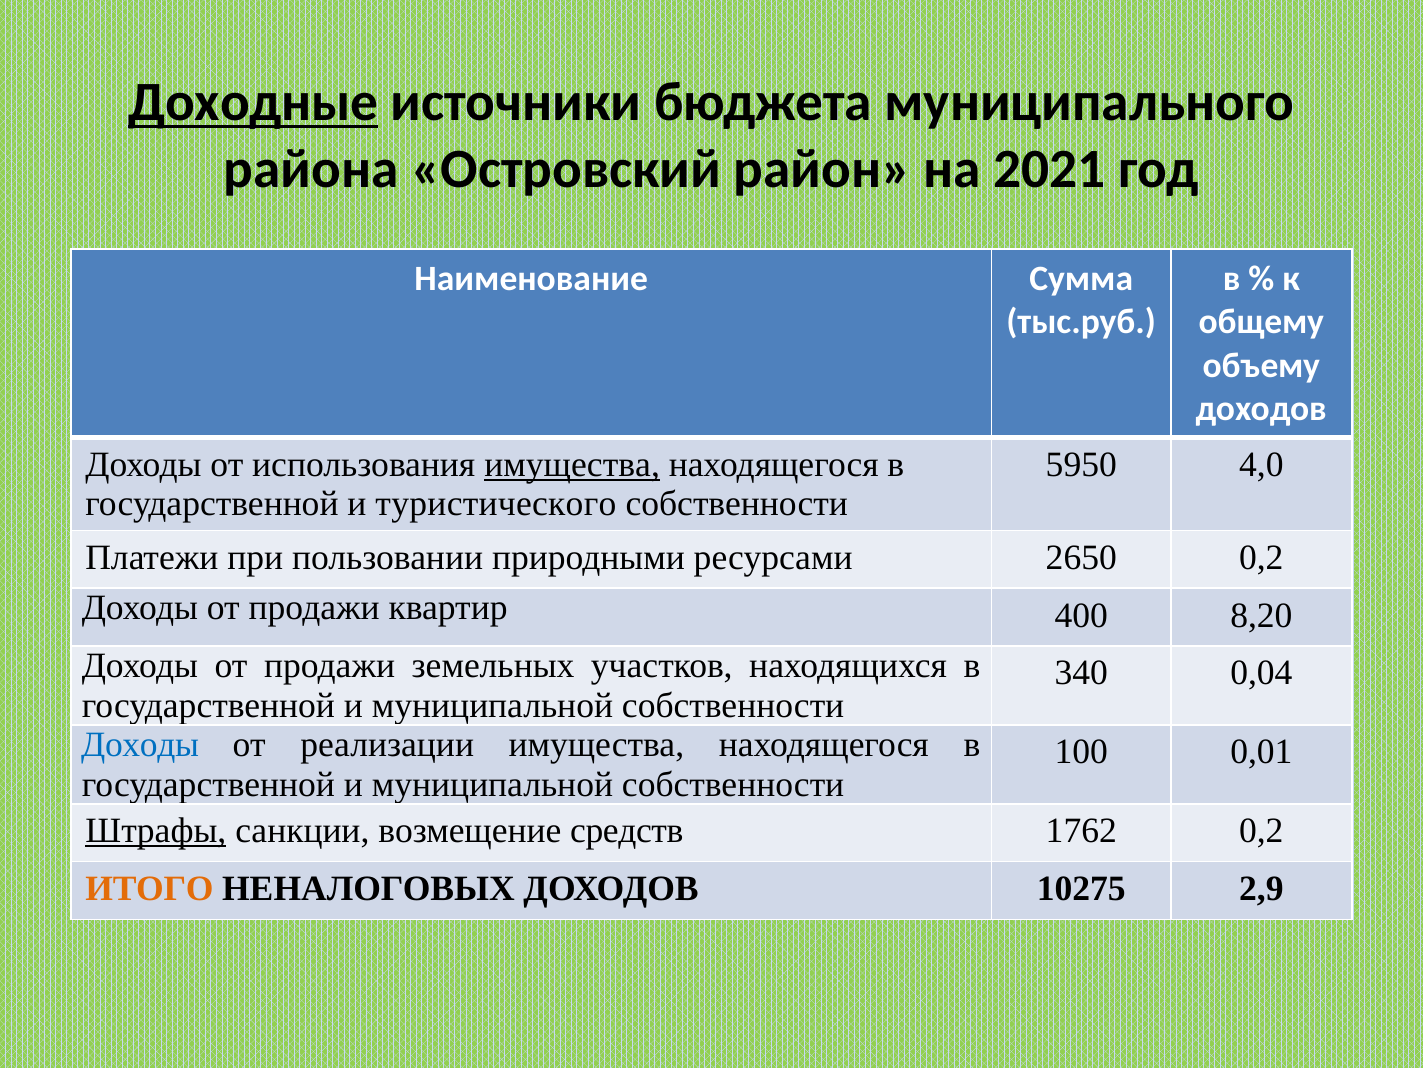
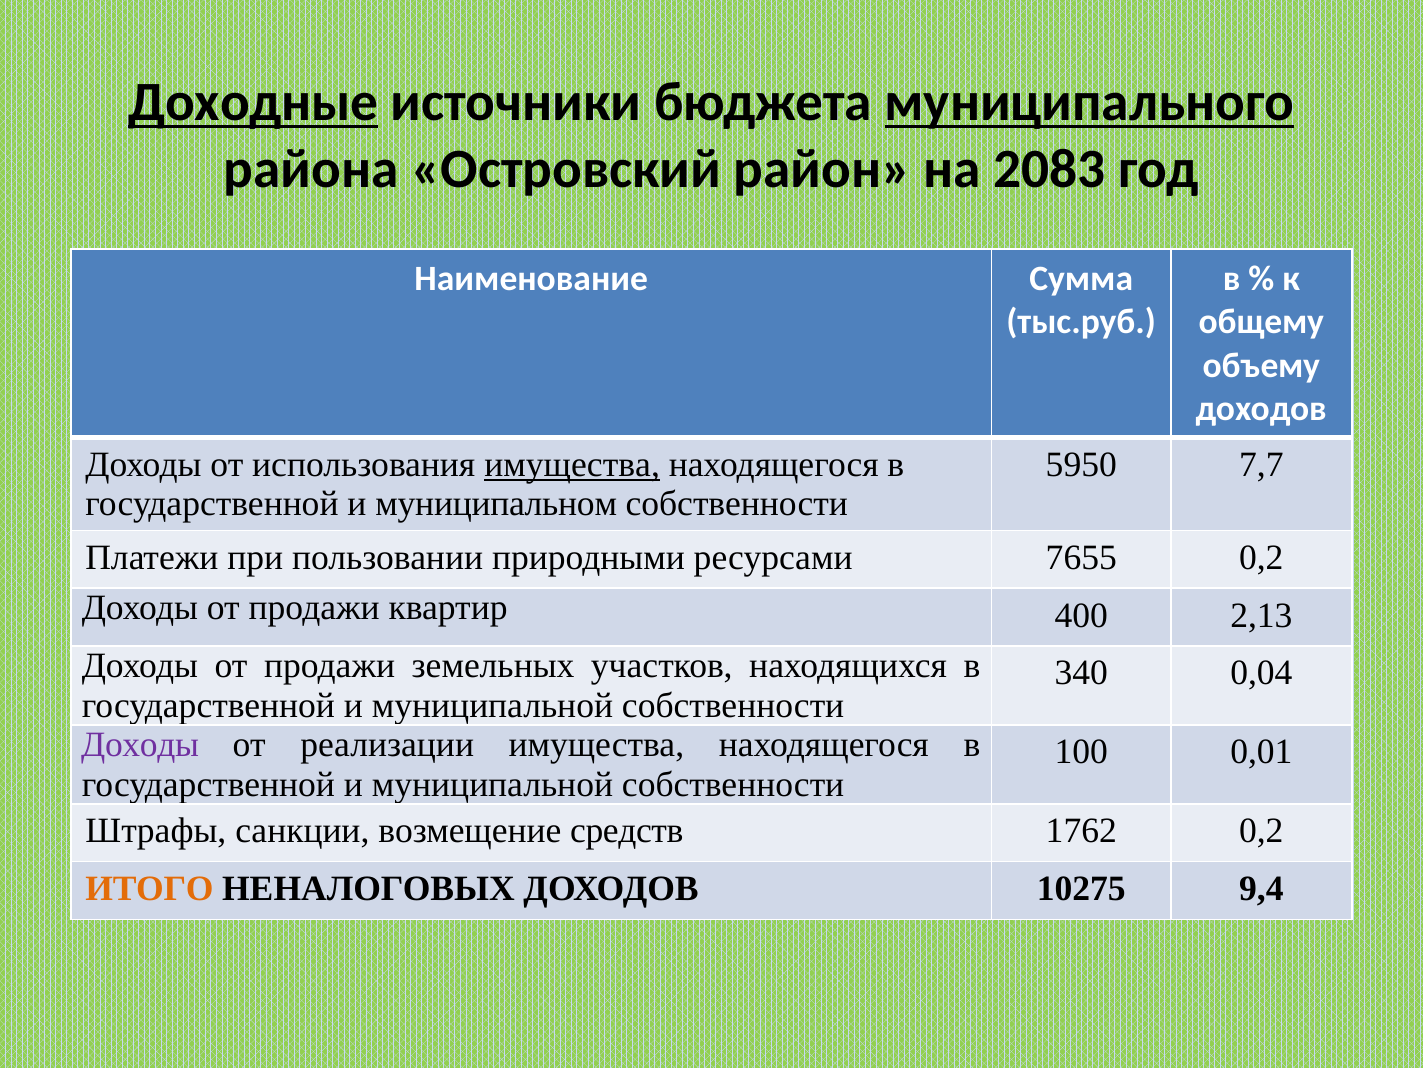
муниципального underline: none -> present
2021: 2021 -> 2083
4,0: 4,0 -> 7,7
туристического: туристического -> муниципальном
2650: 2650 -> 7655
8,20: 8,20 -> 2,13
Доходы at (140, 744) colour: blue -> purple
Штрафы underline: present -> none
2,9: 2,9 -> 9,4
